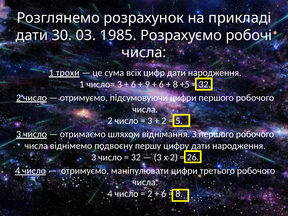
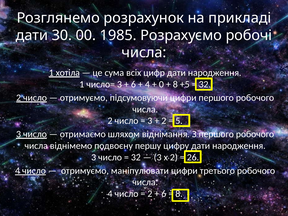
03: 03 -> 00
трохи: трохи -> хотіла
9 at (147, 84): 9 -> 4
6 at (161, 84): 6 -> 0
